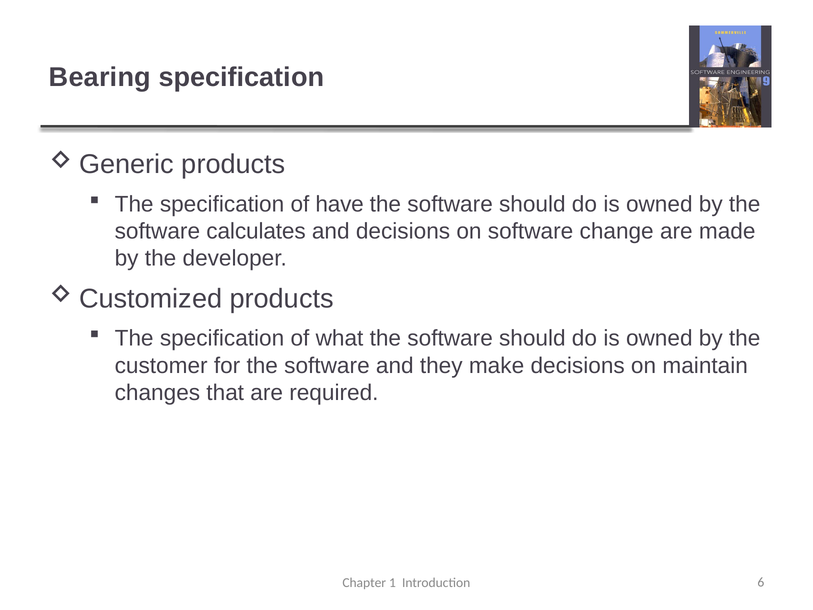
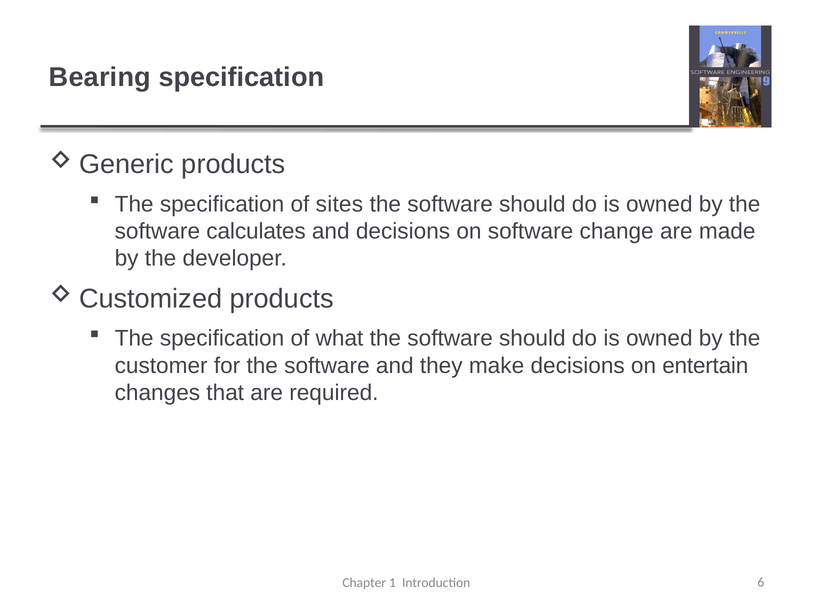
have: have -> sites
maintain: maintain -> entertain
